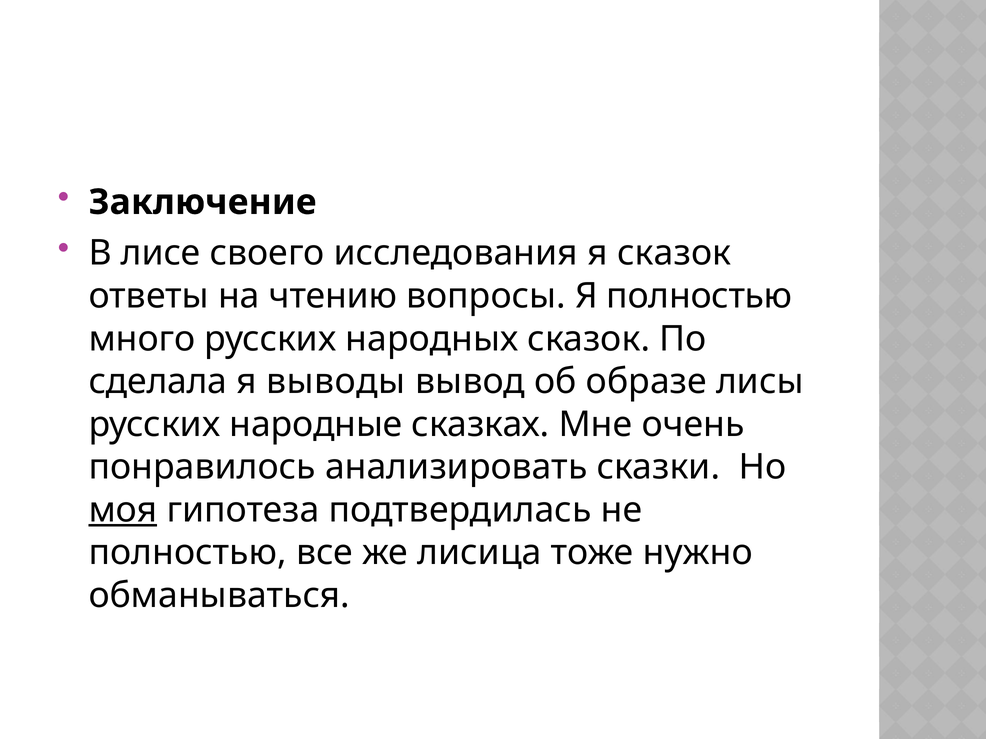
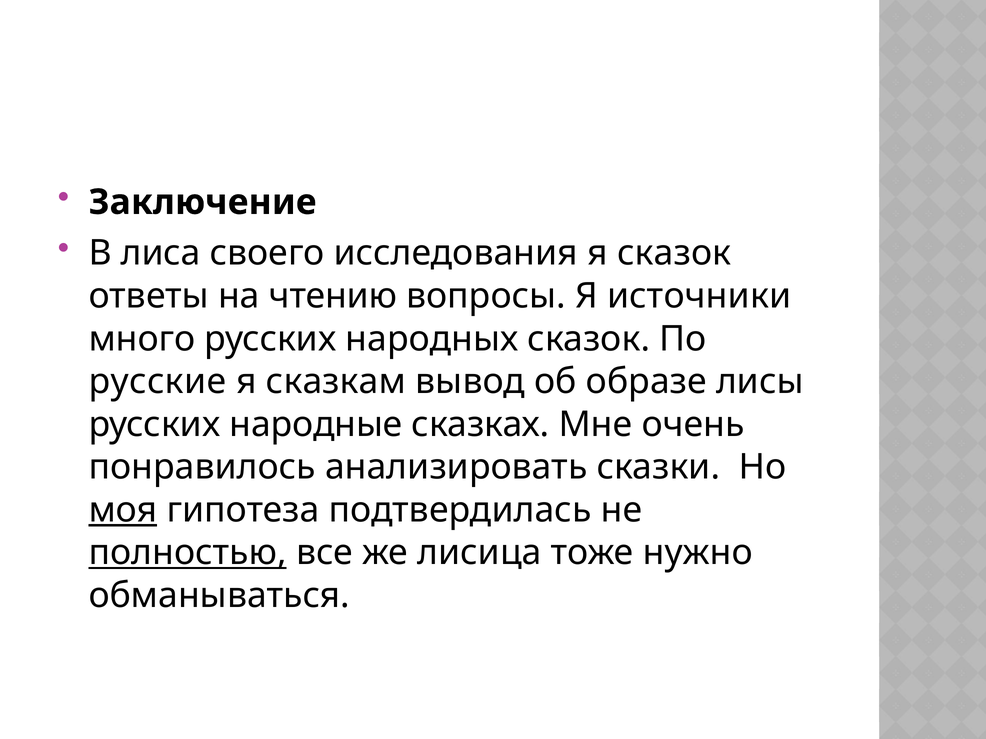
лисе: лисе -> лиса
Я полностью: полностью -> источники
сделала: сделала -> русские
выводы: выводы -> сказкам
полностью at (188, 553) underline: none -> present
